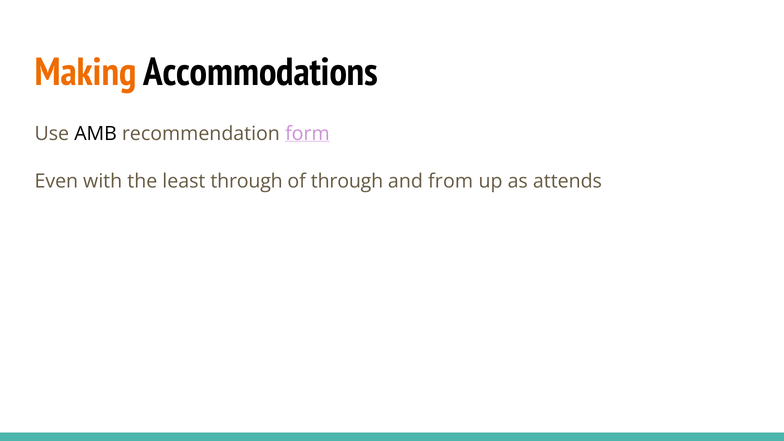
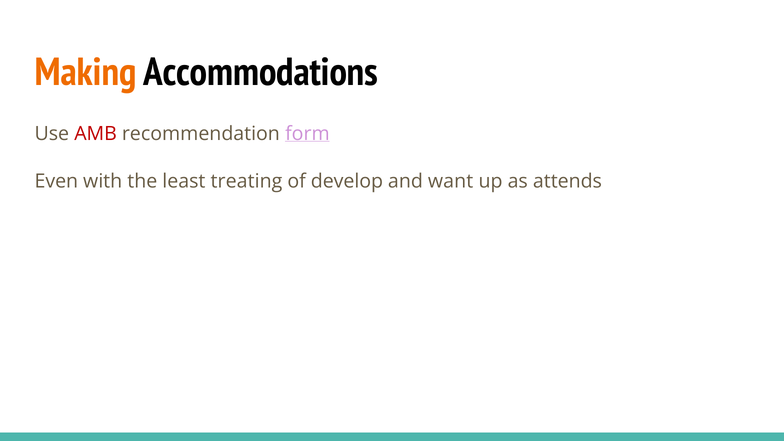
AMB colour: black -> red
least through: through -> treating
of through: through -> develop
from: from -> want
